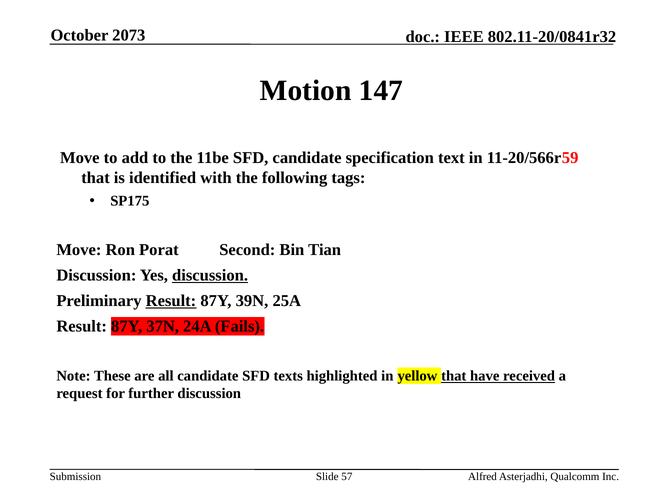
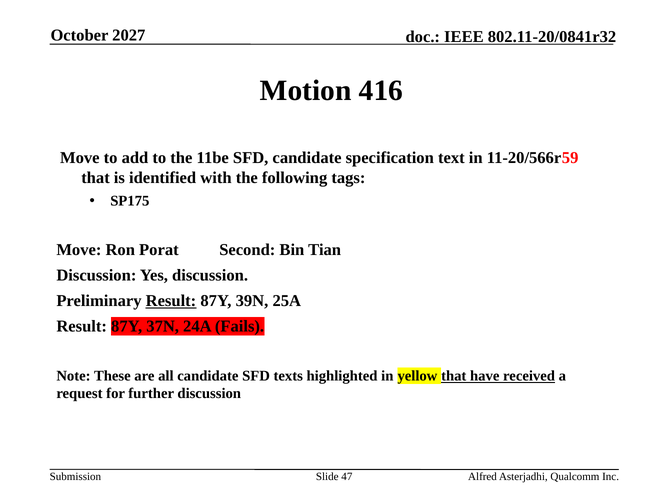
2073: 2073 -> 2027
147: 147 -> 416
discussion at (210, 276) underline: present -> none
57: 57 -> 47
